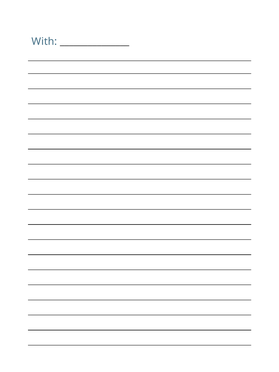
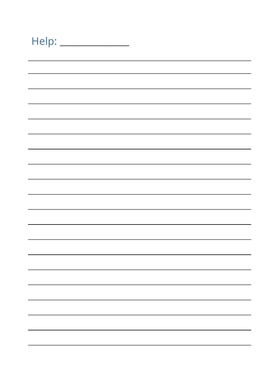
With: With -> Help
